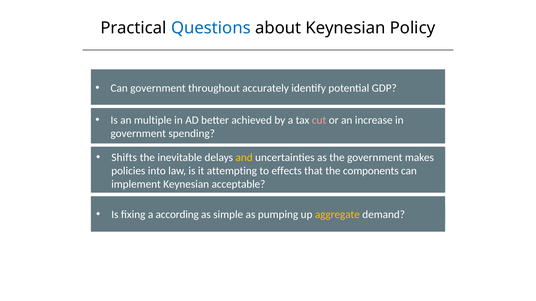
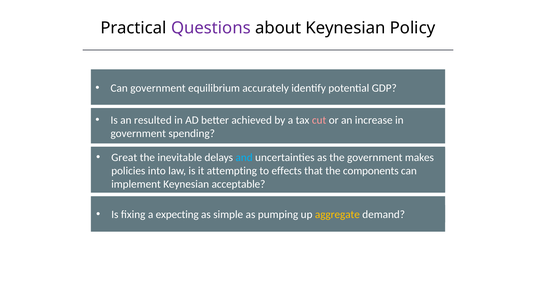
Questions colour: blue -> purple
throughout: throughout -> equilibrium
multiple: multiple -> resulted
Shifts: Shifts -> Great
and colour: yellow -> light blue
according: according -> expecting
